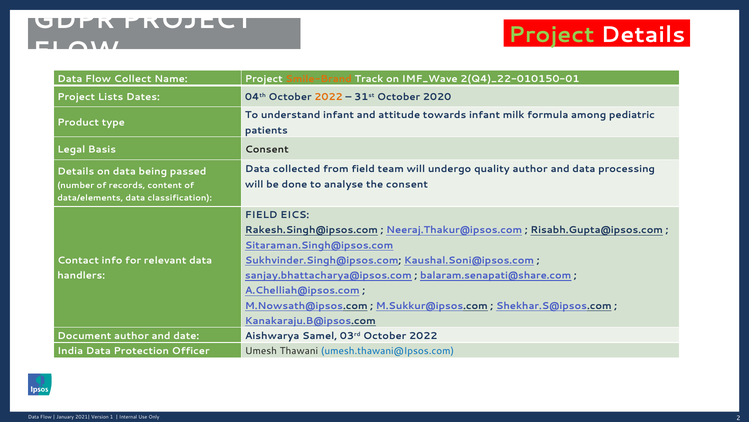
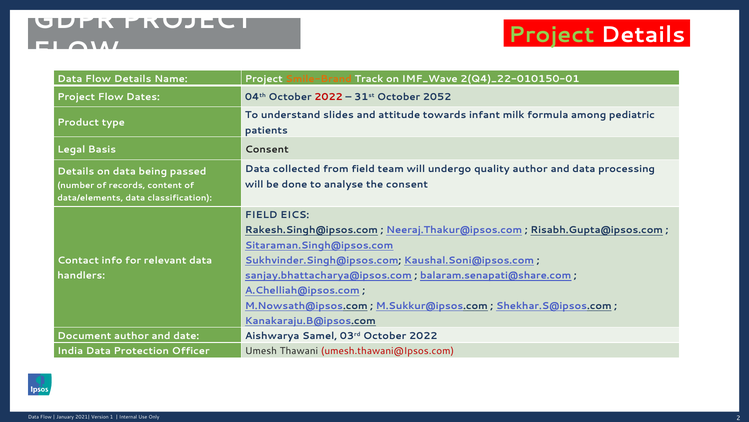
Flow Collect: Collect -> Details
Lists at (111, 97): Lists -> Flow
2022 at (328, 97) colour: orange -> red
2020: 2020 -> 2052
understand infant: infant -> slides
umesh.thawani@Ipsos.com colour: blue -> red
